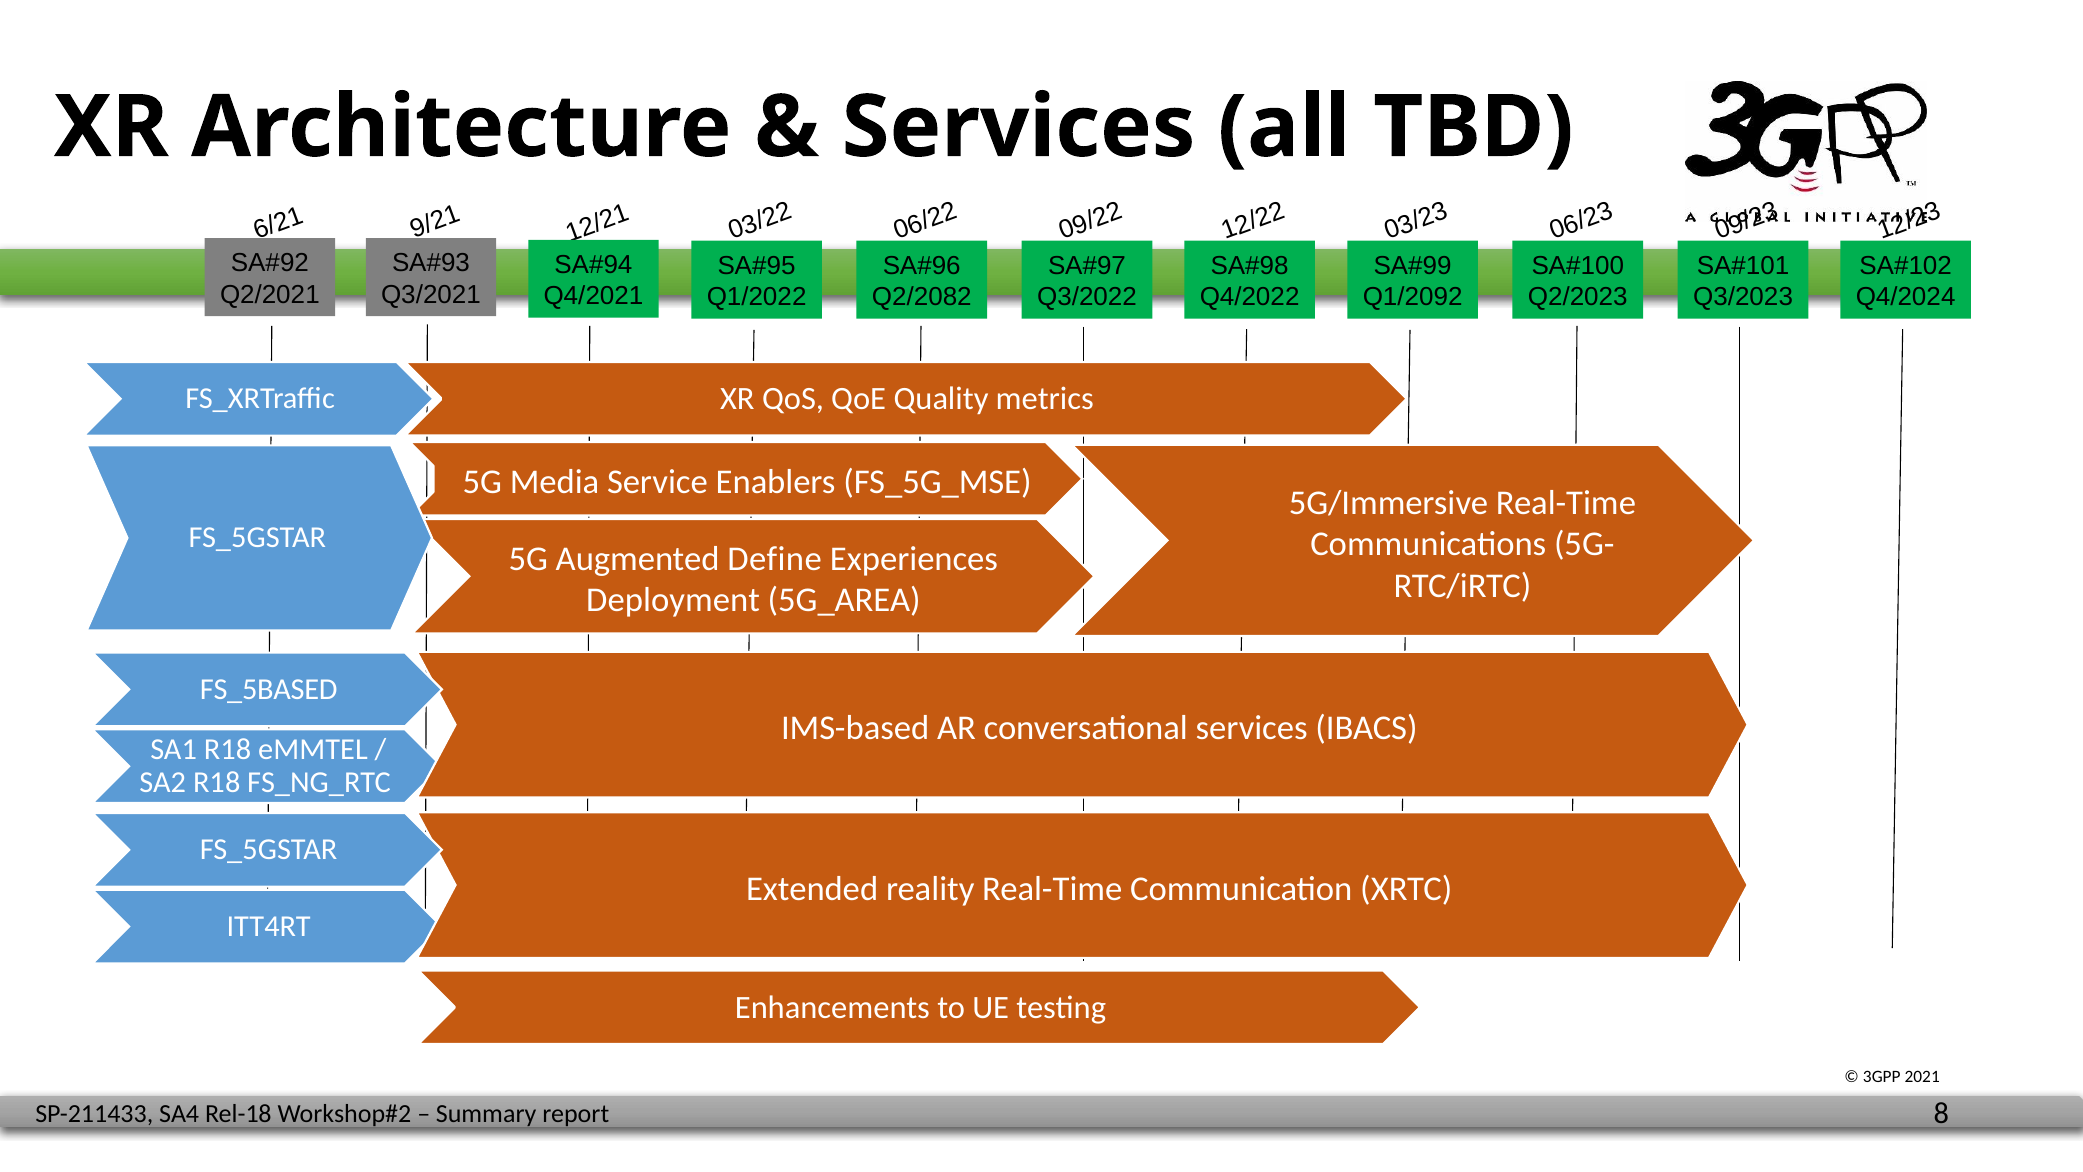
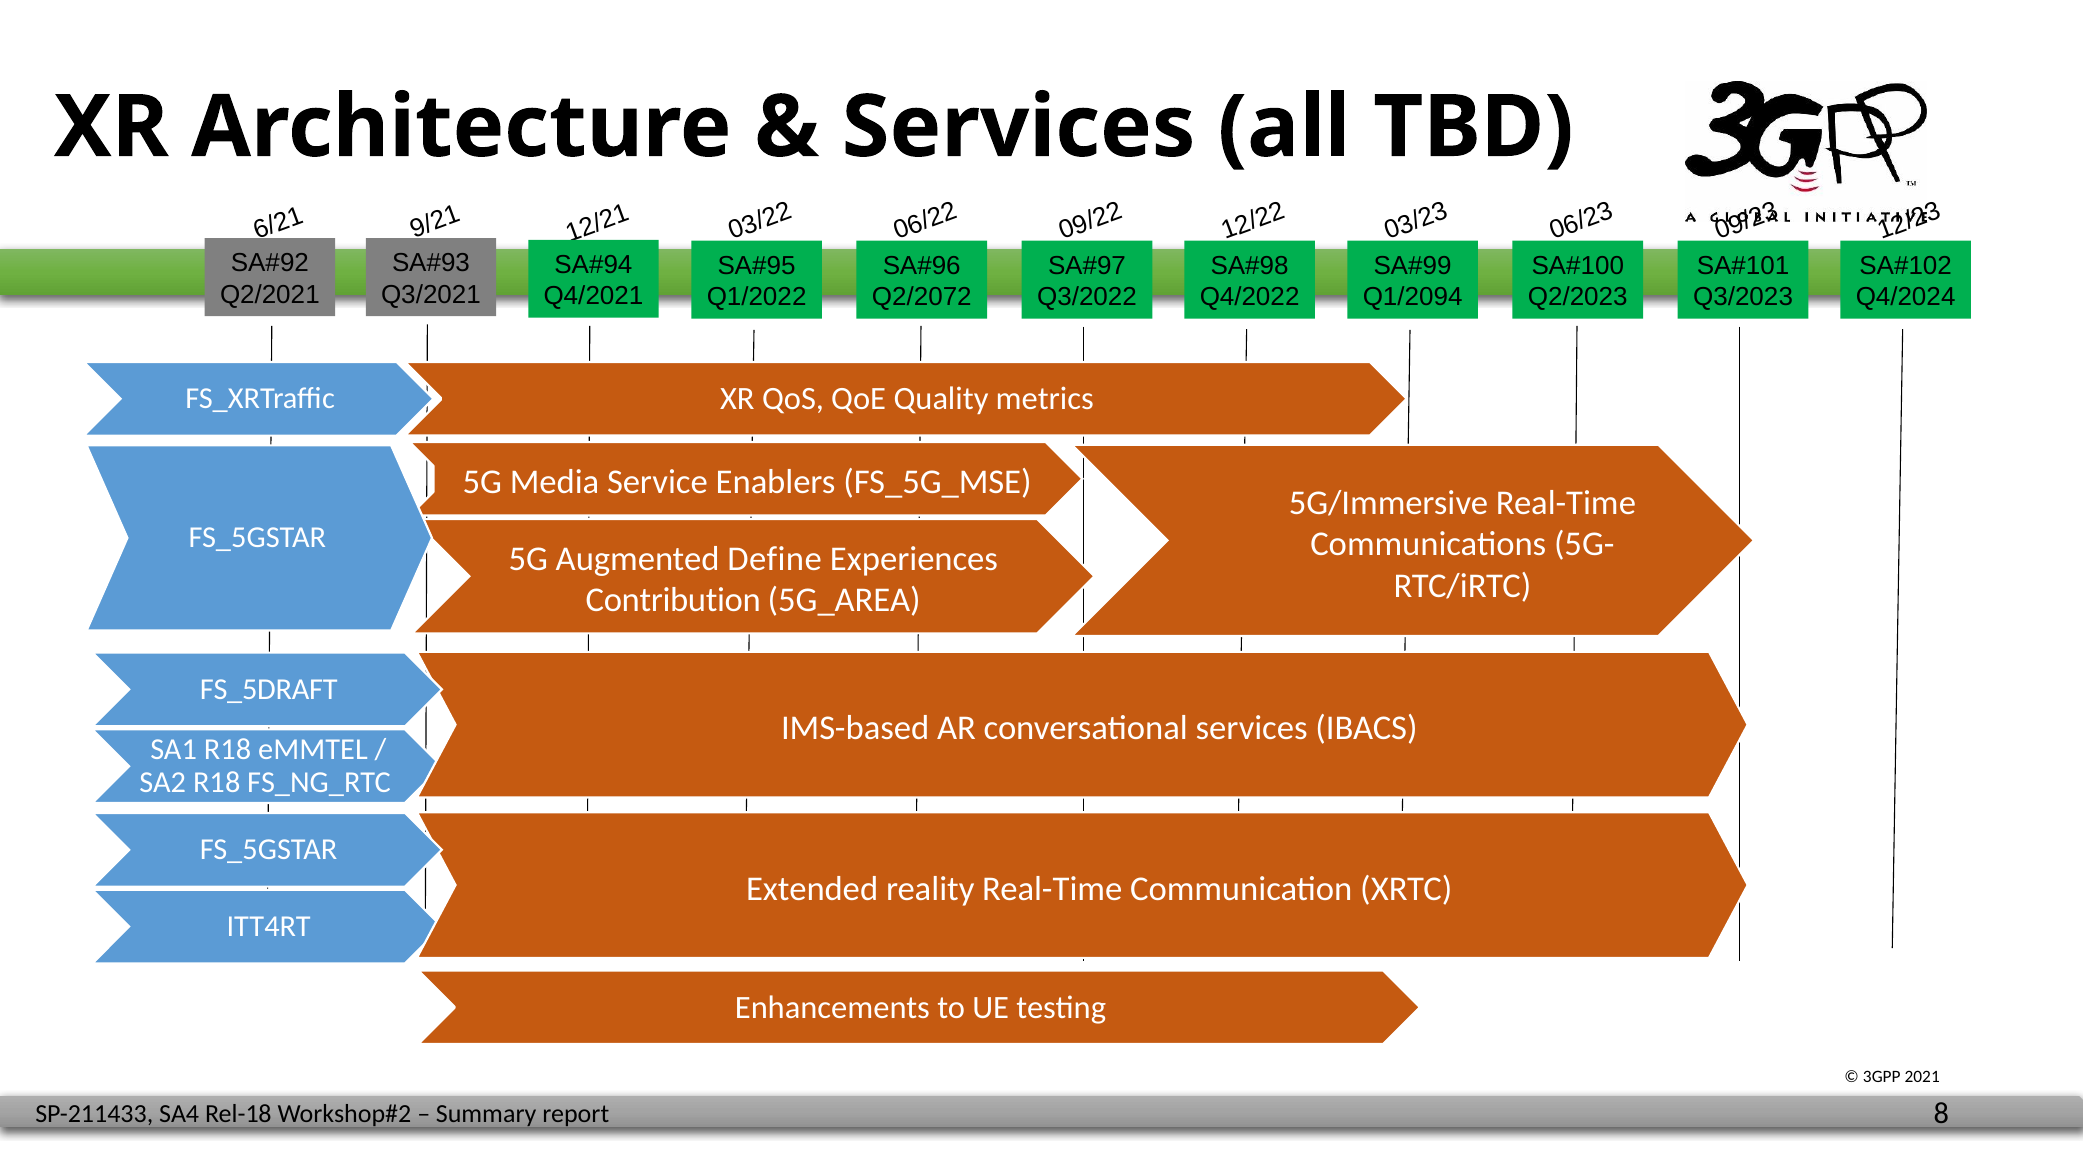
Q2/2082: Q2/2082 -> Q2/2072
Q1/2092: Q1/2092 -> Q1/2094
Deployment: Deployment -> Contribution
FS_5BASED: FS_5BASED -> FS_5DRAFT
